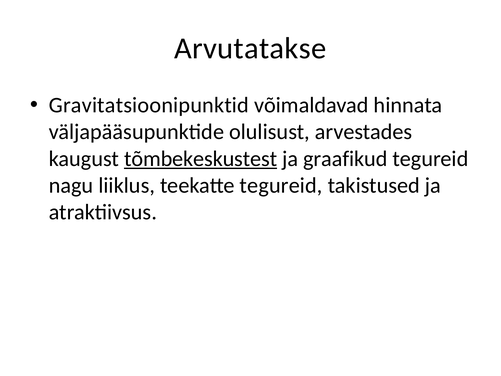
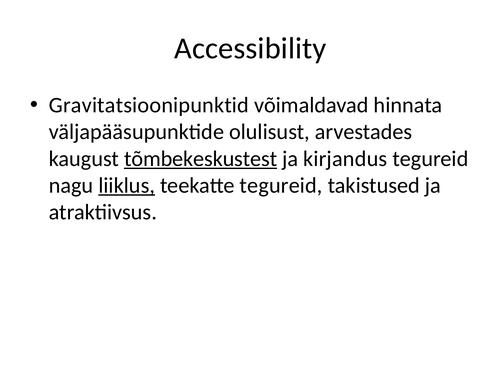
Arvutatakse: Arvutatakse -> Accessibility
graafikud: graafikud -> kirjandus
liiklus underline: none -> present
